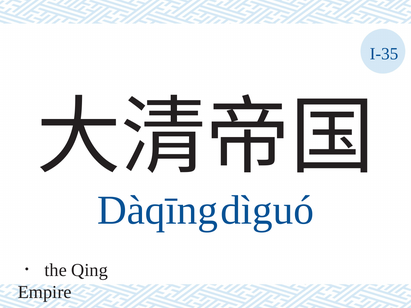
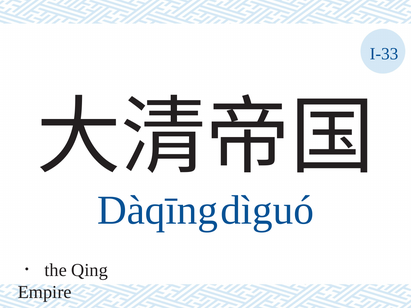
I-35: I-35 -> I-33
